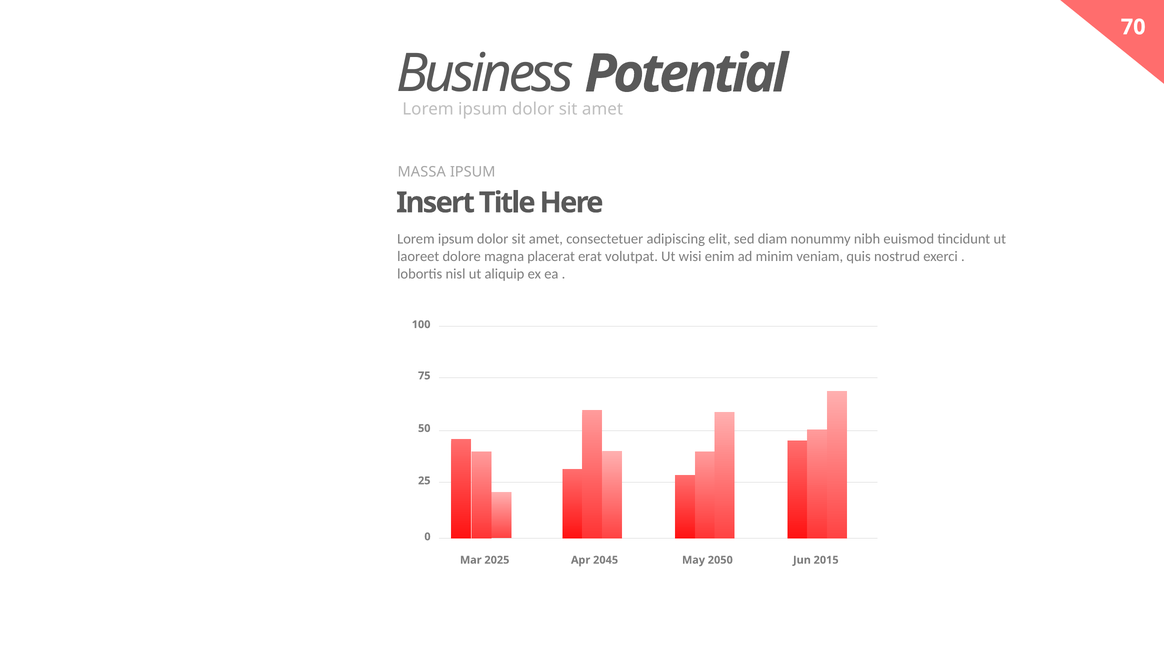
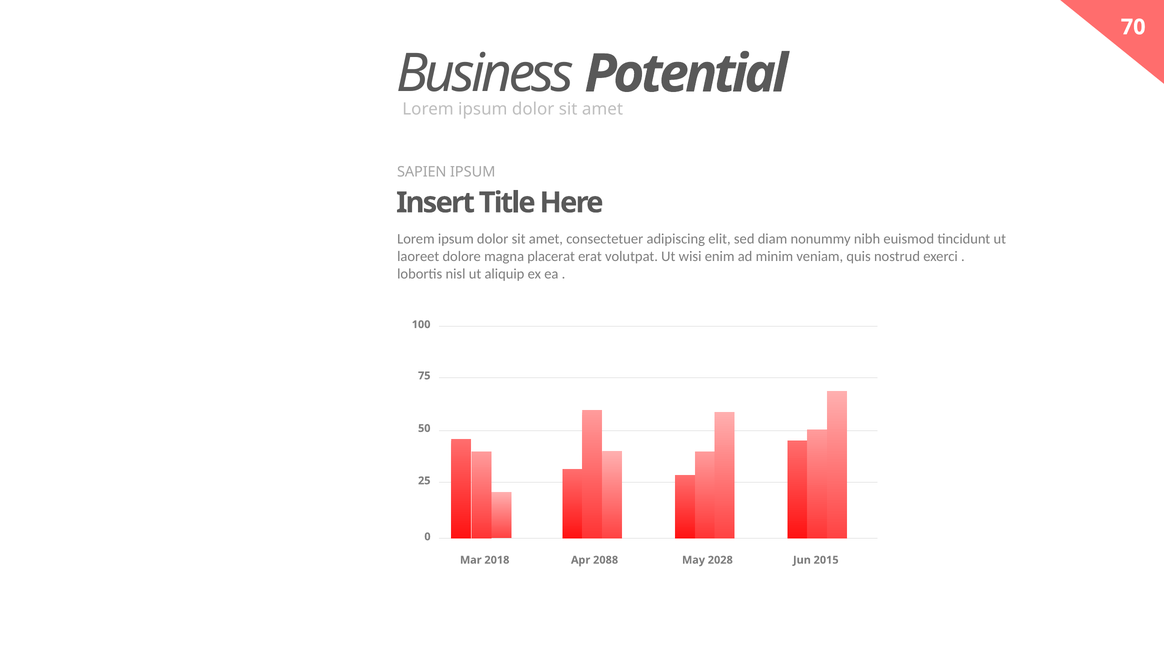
MASSA: MASSA -> SAPIEN
2025: 2025 -> 2018
2045: 2045 -> 2088
2050: 2050 -> 2028
